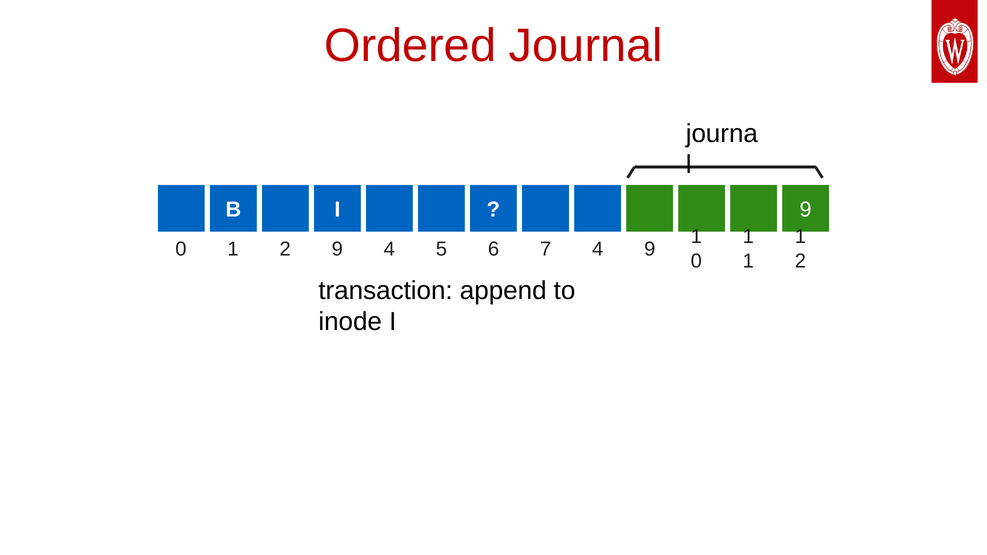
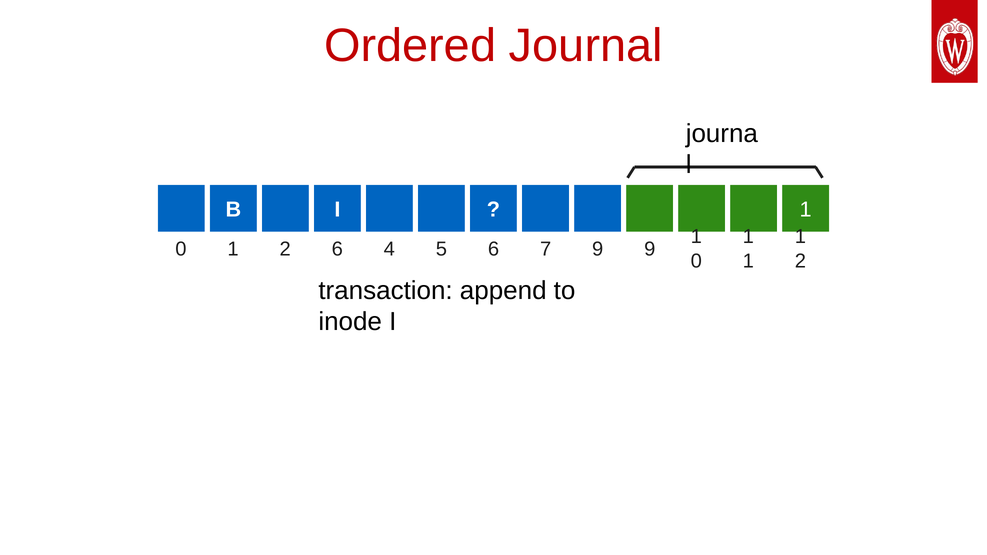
B 9: 9 -> 1
2 9: 9 -> 6
7 4: 4 -> 9
